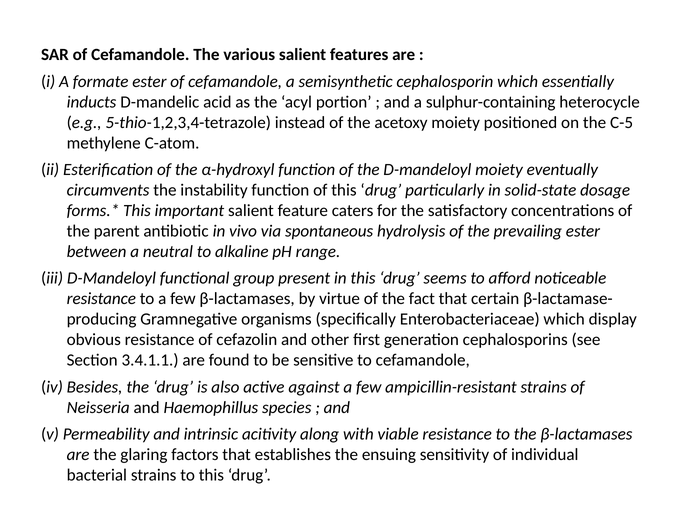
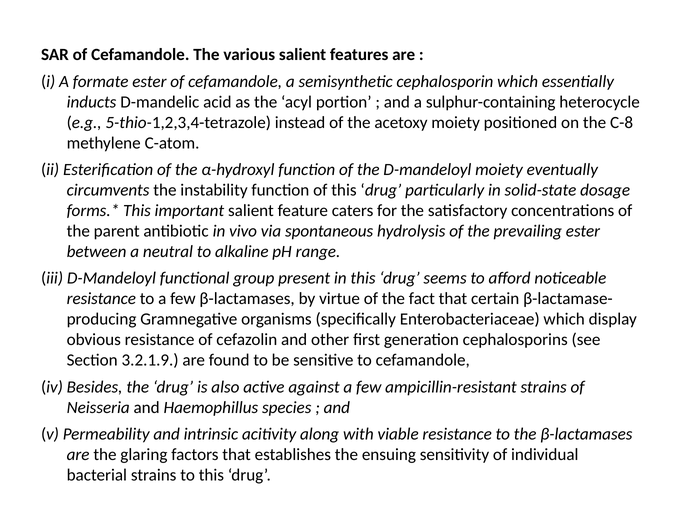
C-5: C-5 -> C-8
3.4.1.1: 3.4.1.1 -> 3.2.1.9
